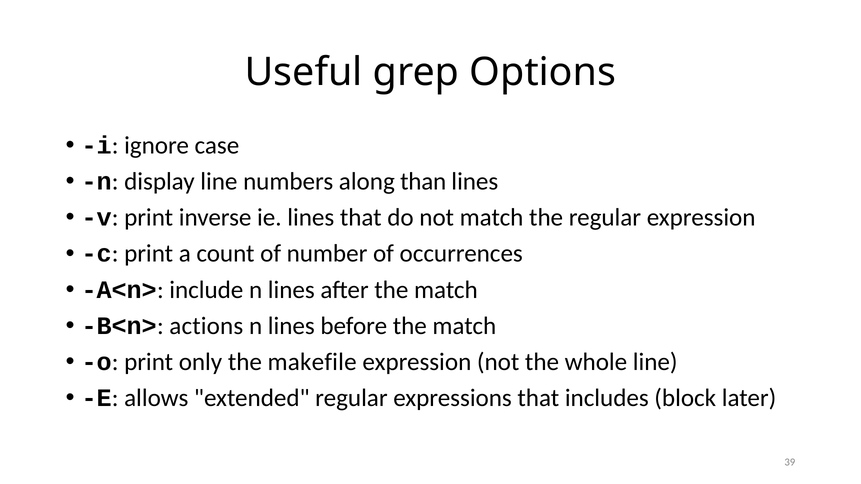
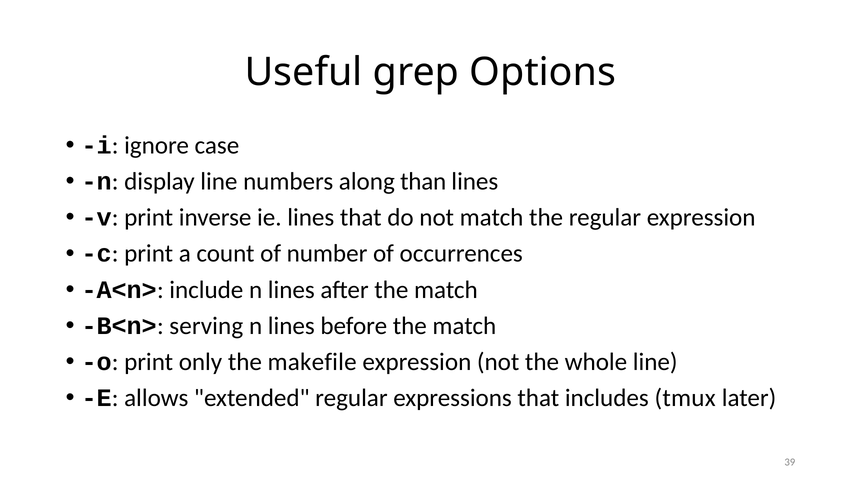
actions: actions -> serving
block: block -> tmux
